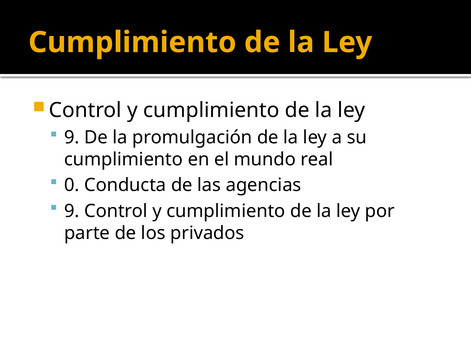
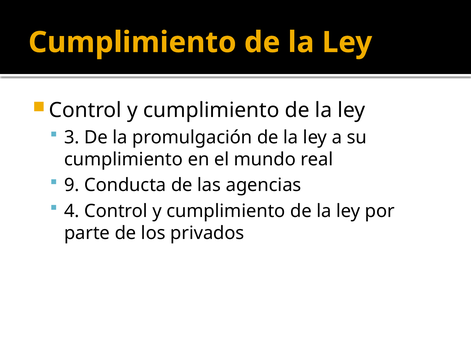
9 at (72, 137): 9 -> 3
0: 0 -> 9
9 at (72, 211): 9 -> 4
